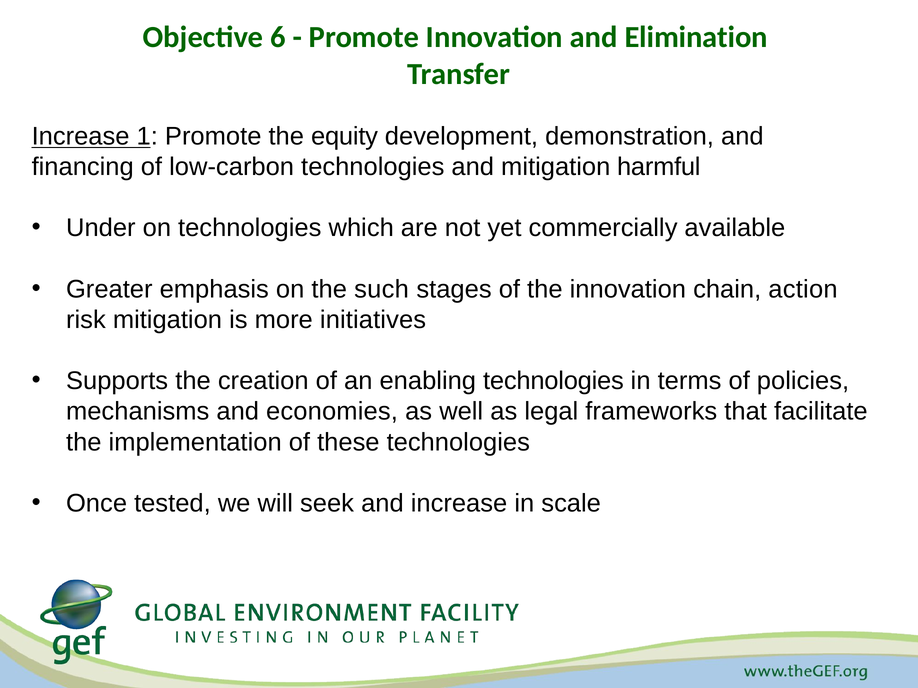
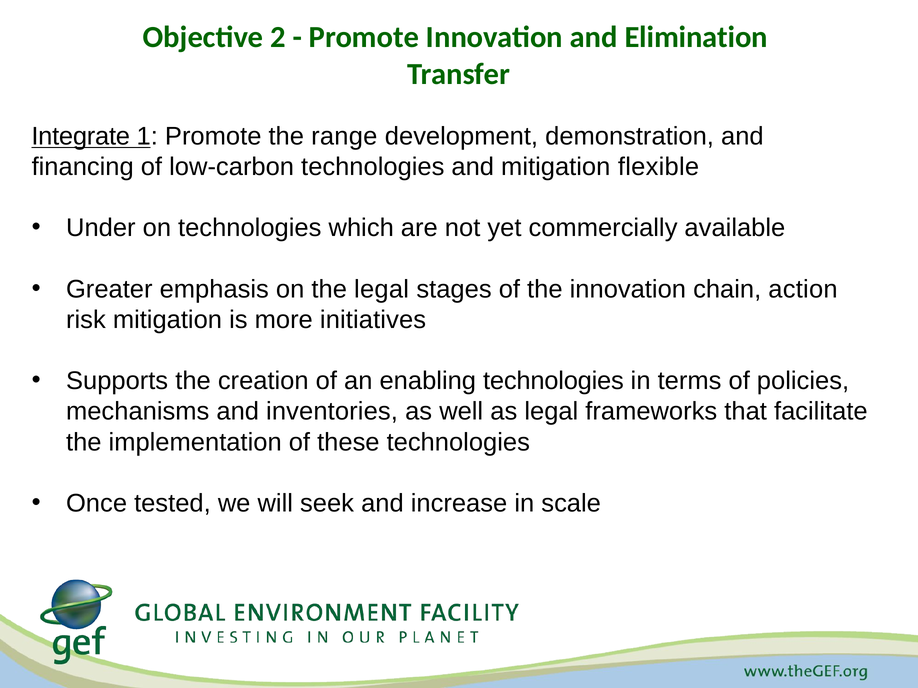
6: 6 -> 2
Increase at (81, 136): Increase -> Integrate
equity: equity -> range
harmful: harmful -> flexible
the such: such -> legal
economies: economies -> inventories
